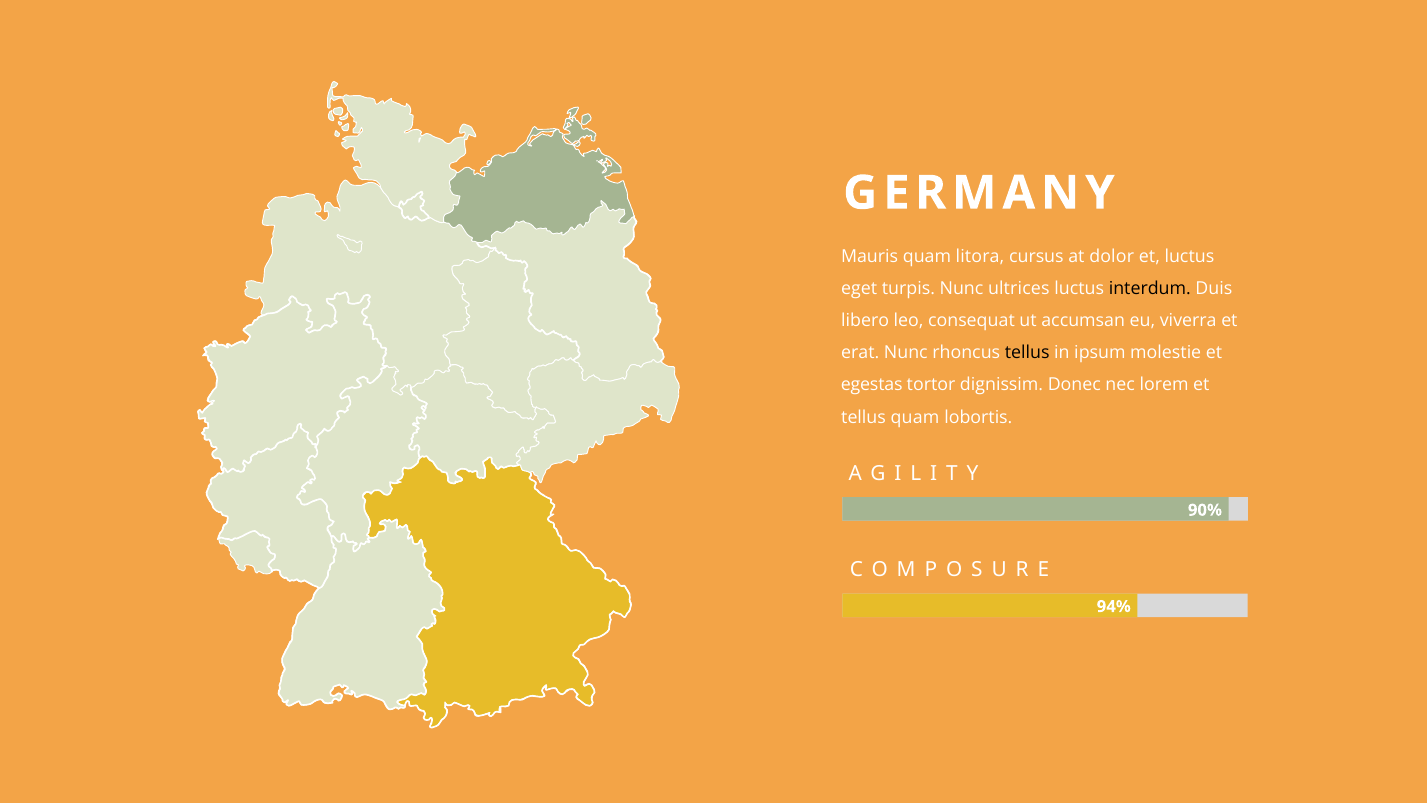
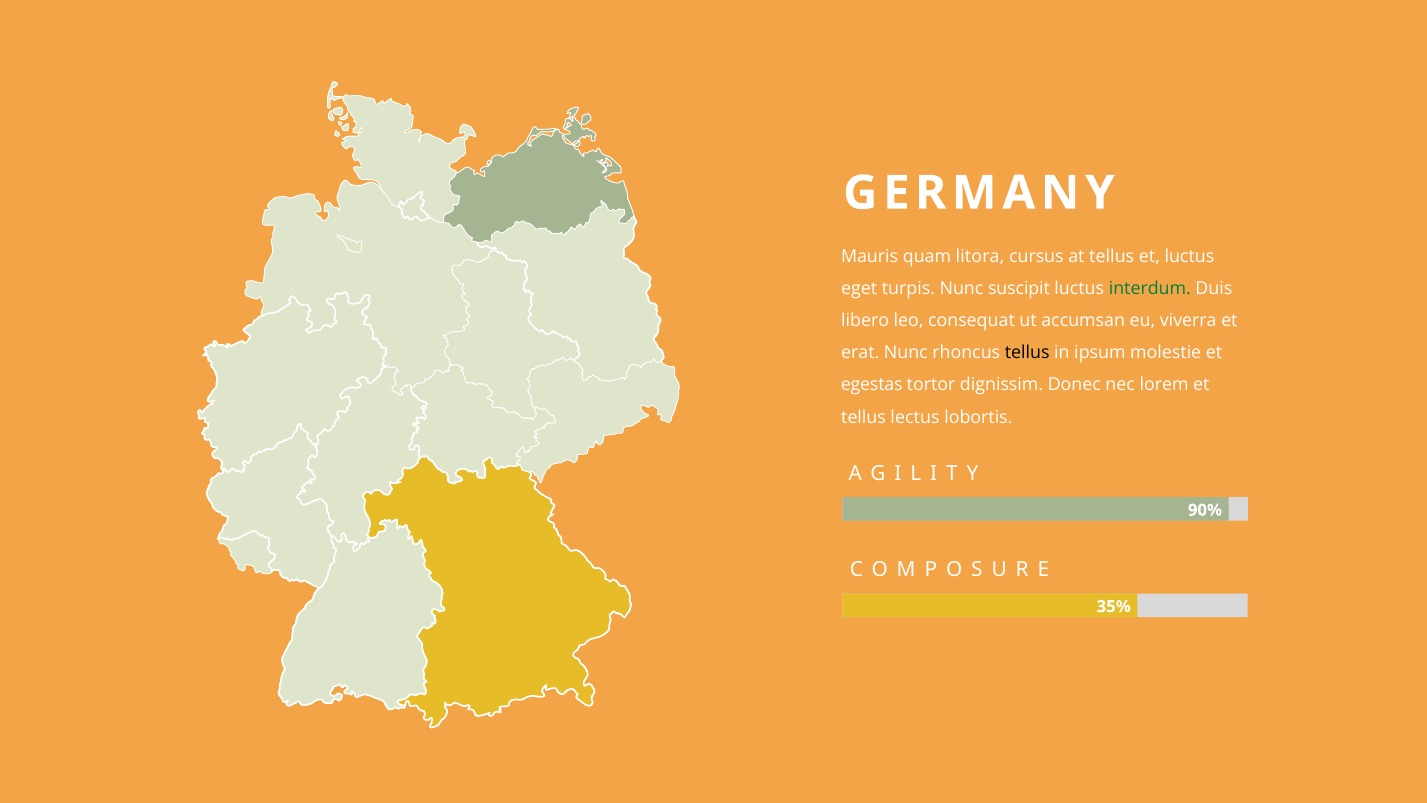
at dolor: dolor -> tellus
ultrices: ultrices -> suscipit
interdum colour: black -> green
tellus quam: quam -> lectus
94%: 94% -> 35%
